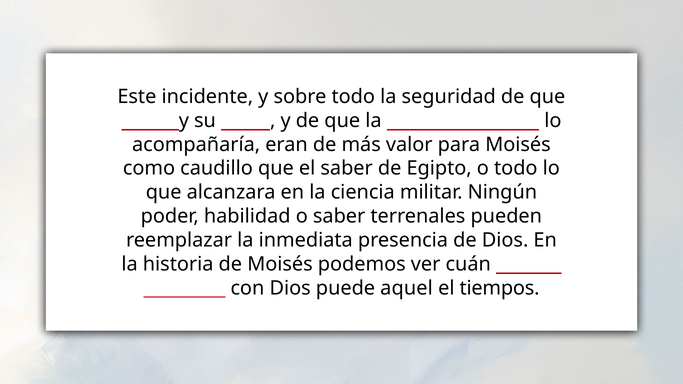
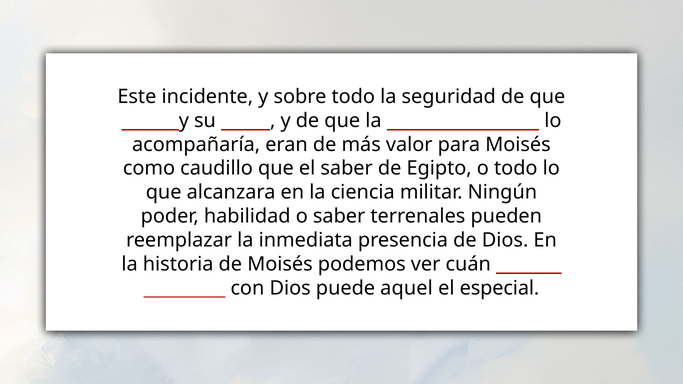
tiempos: tiempos -> especial
